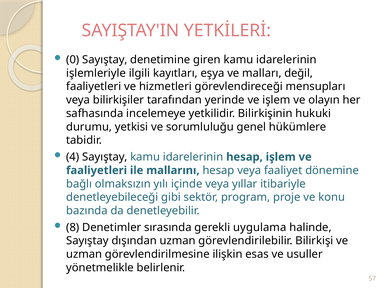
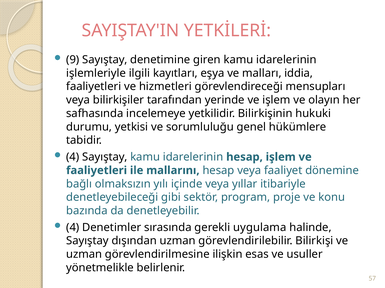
0: 0 -> 9
değil: değil -> iddia
8 at (73, 228): 8 -> 4
